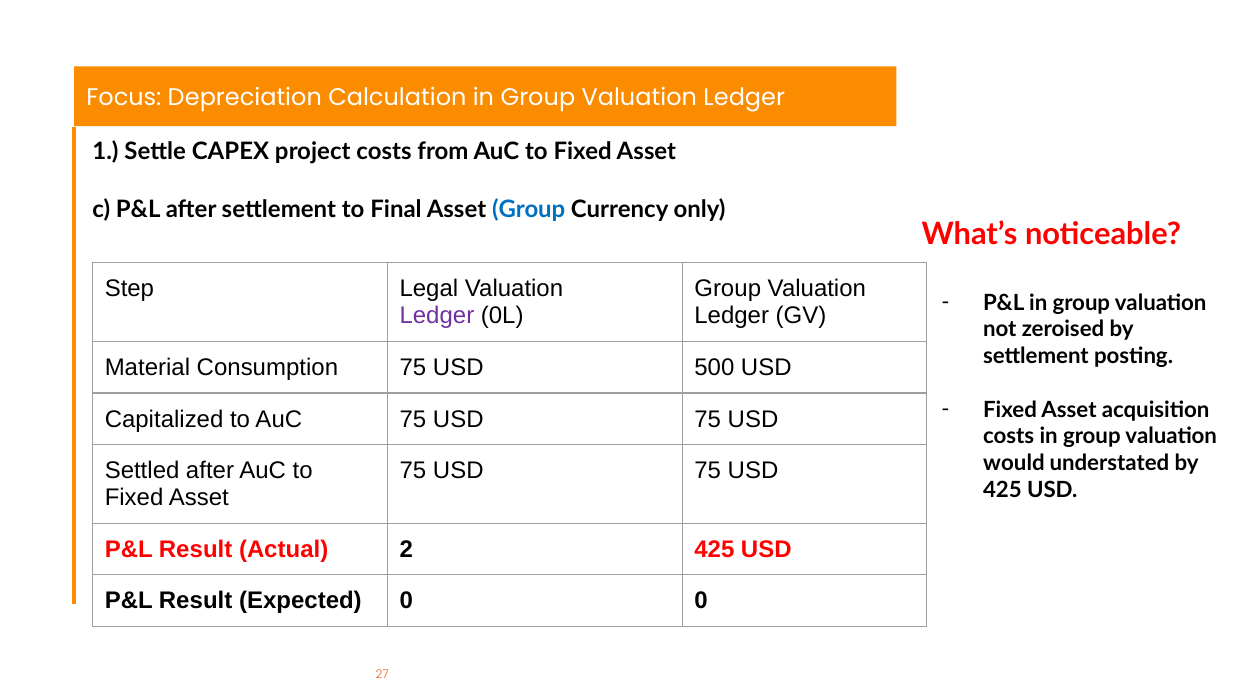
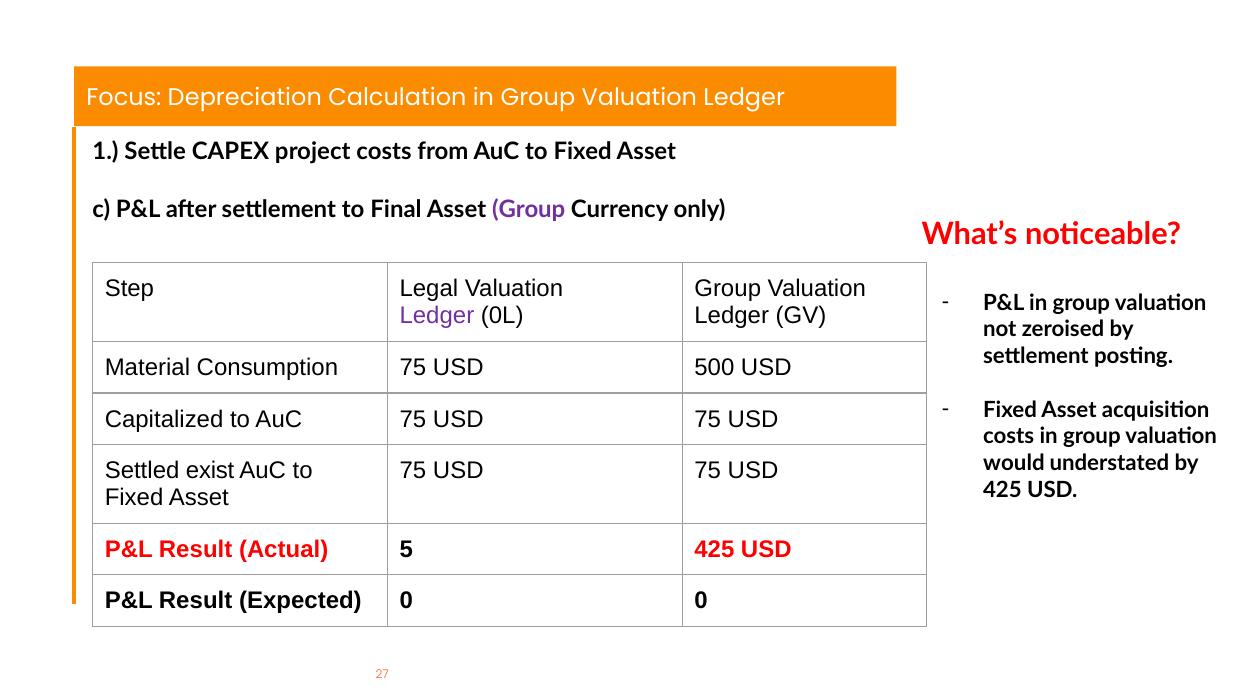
Group at (529, 209) colour: blue -> purple
Settled after: after -> exist
2: 2 -> 5
